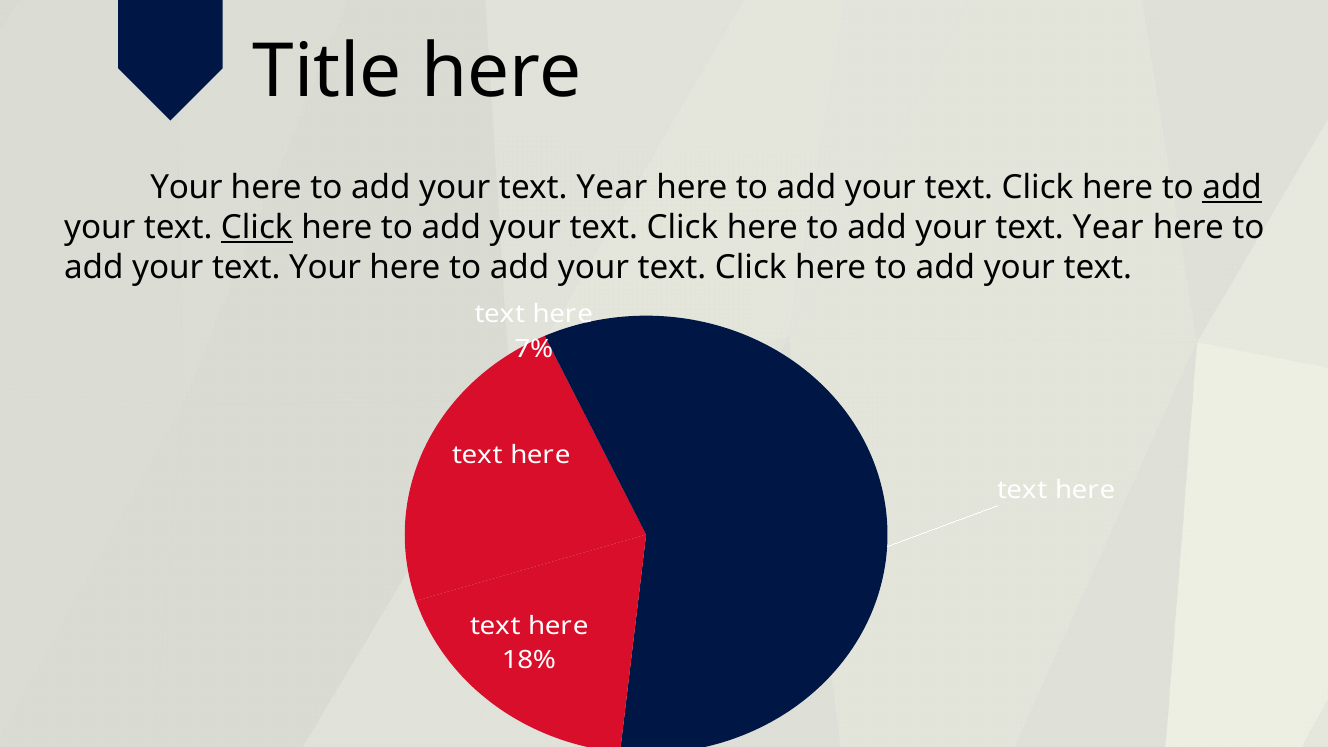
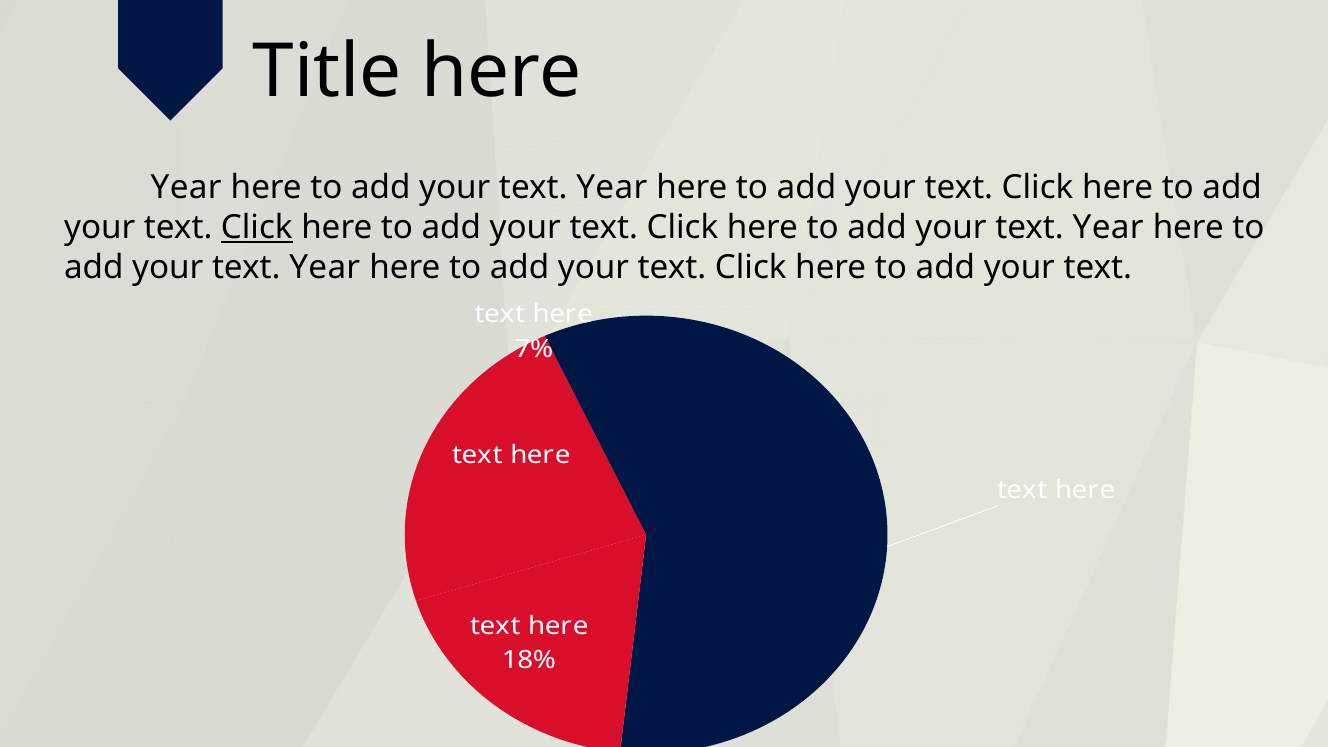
Your at (186, 188): Your -> Year
add at (1232, 188) underline: present -> none
Your at (325, 267): Your -> Year
